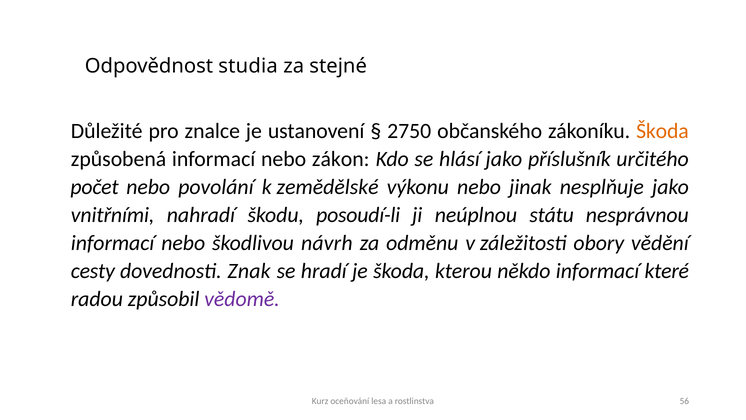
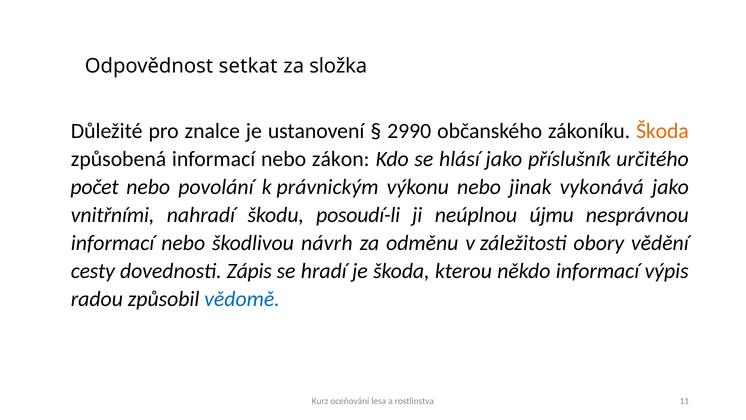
studia: studia -> setkat
stejné: stejné -> složka
2750: 2750 -> 2990
zemědělské: zemědělské -> právnickým
nesplňuje: nesplňuje -> vykonává
státu: státu -> újmu
Znak: Znak -> Zápis
které: které -> výpis
vědomě colour: purple -> blue
56: 56 -> 11
